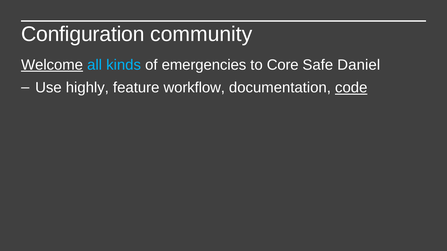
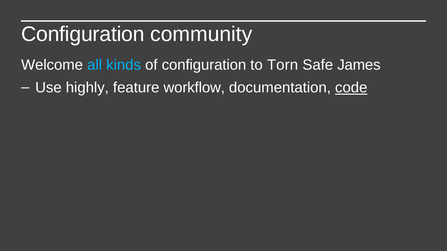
Welcome underline: present -> none
of emergencies: emergencies -> configuration
Core: Core -> Torn
Daniel: Daniel -> James
